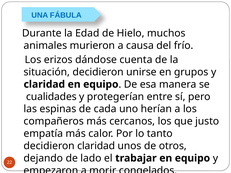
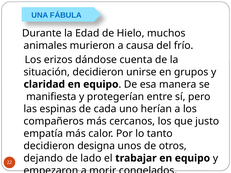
cualidades: cualidades -> manifiesta
decidieron claridad: claridad -> designa
